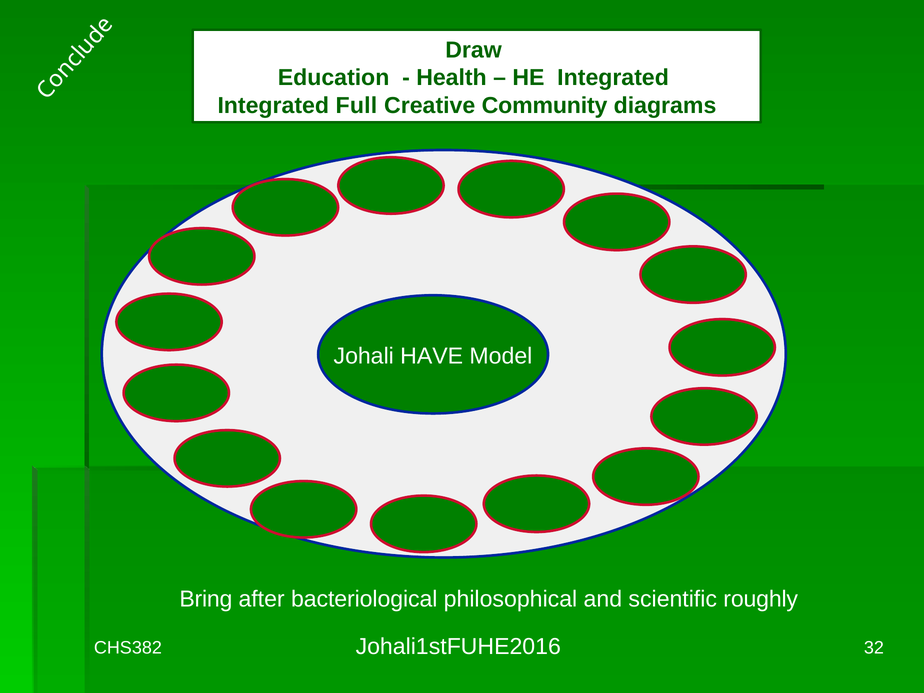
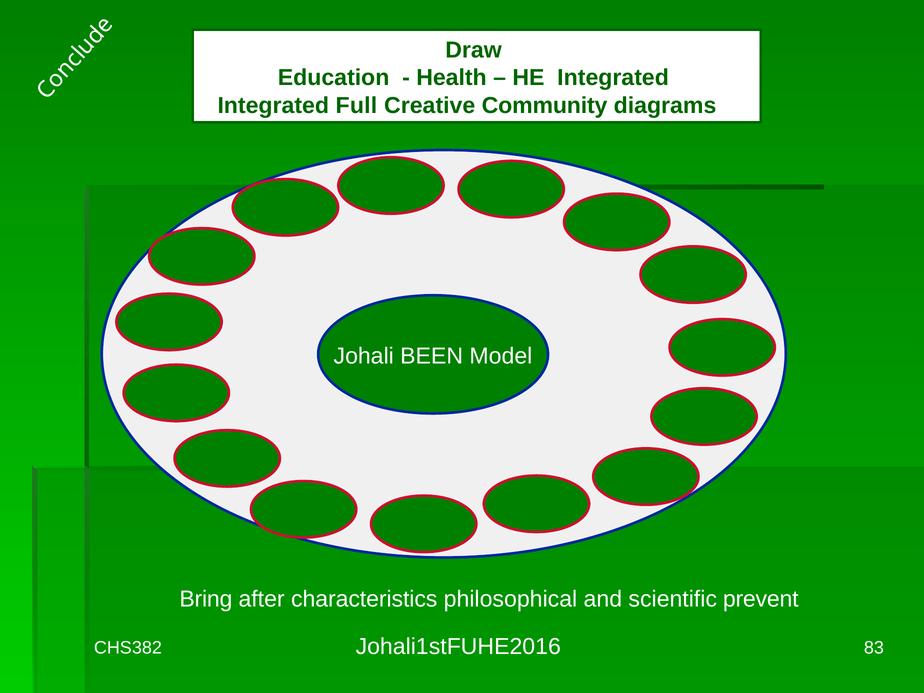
HAVE: HAVE -> BEEN
bacteriological: bacteriological -> characteristics
roughly: roughly -> prevent
32: 32 -> 83
